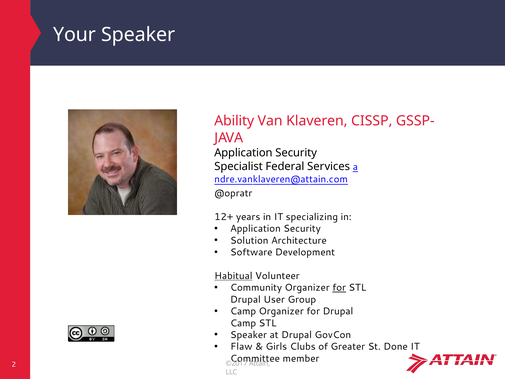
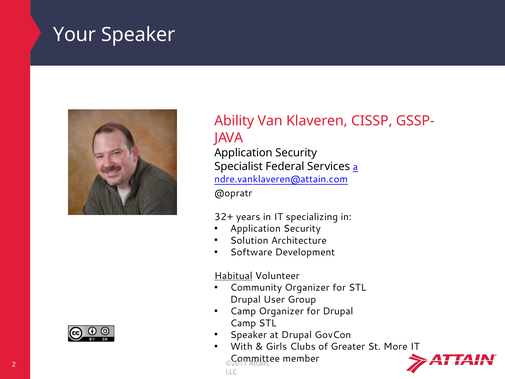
12+: 12+ -> 32+
for at (339, 288) underline: present -> none
Flaw: Flaw -> With
Done: Done -> More
